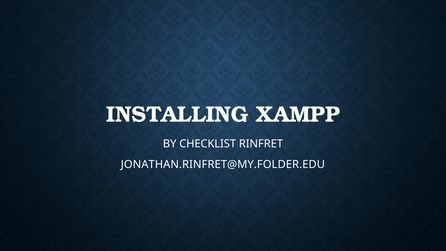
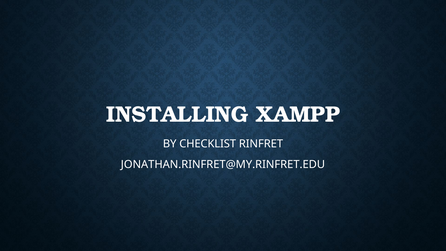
JONATHAN.RINFRET@MY.FOLDER.EDU: JONATHAN.RINFRET@MY.FOLDER.EDU -> JONATHAN.RINFRET@MY.RINFRET.EDU
